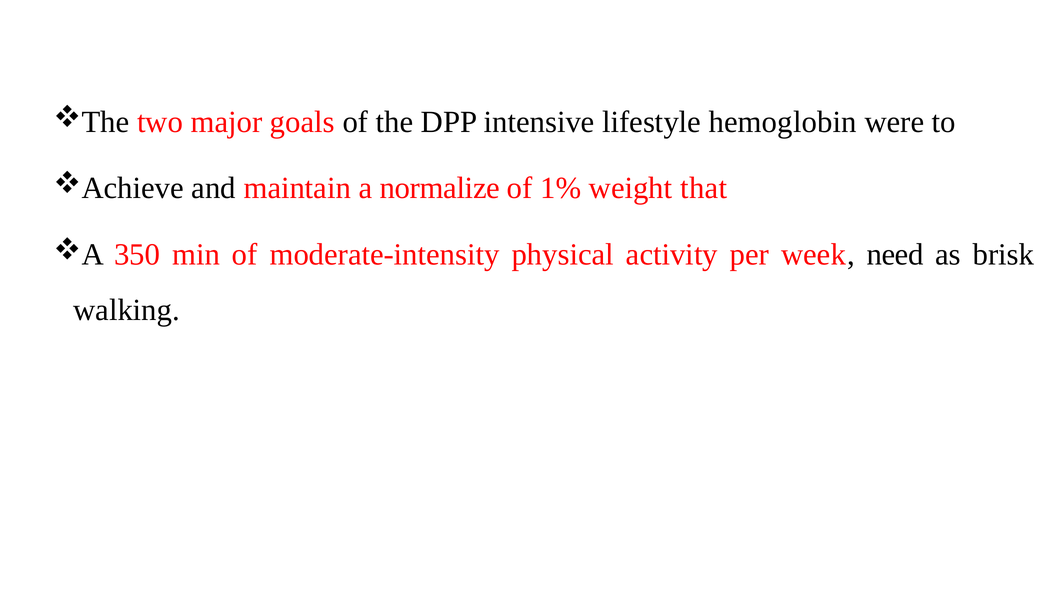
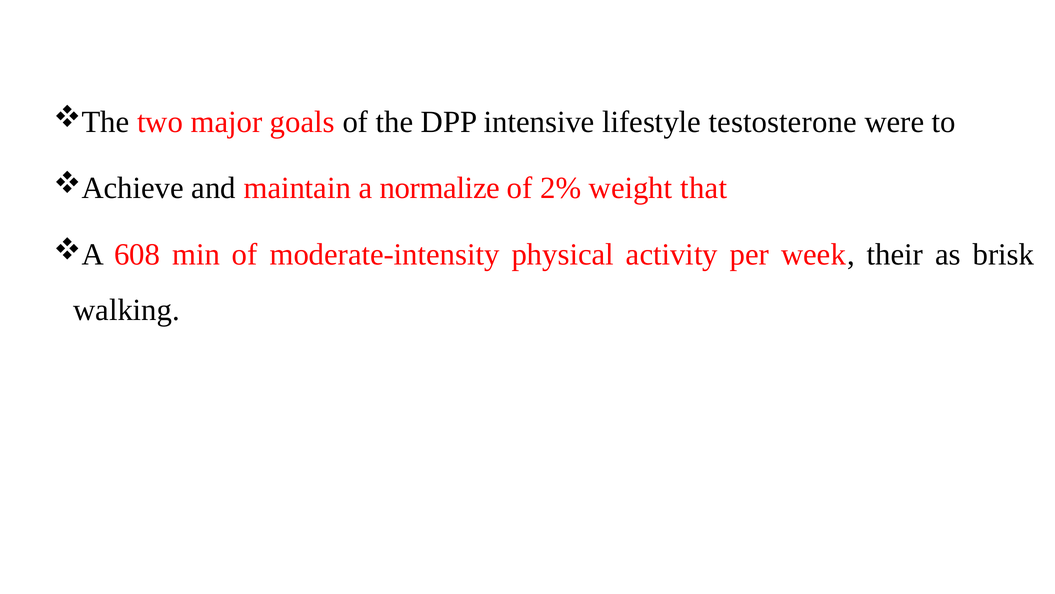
hemoglobin: hemoglobin -> testosterone
1%: 1% -> 2%
350: 350 -> 608
need: need -> their
